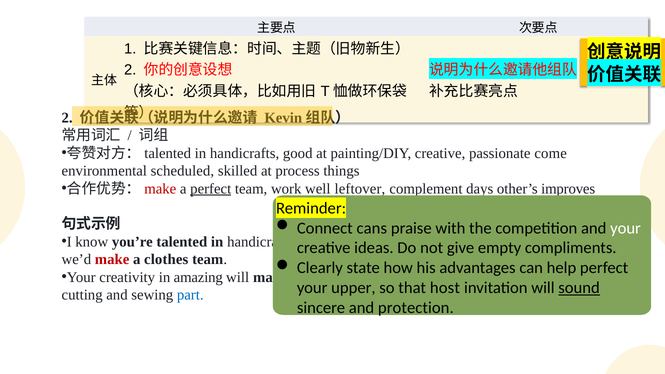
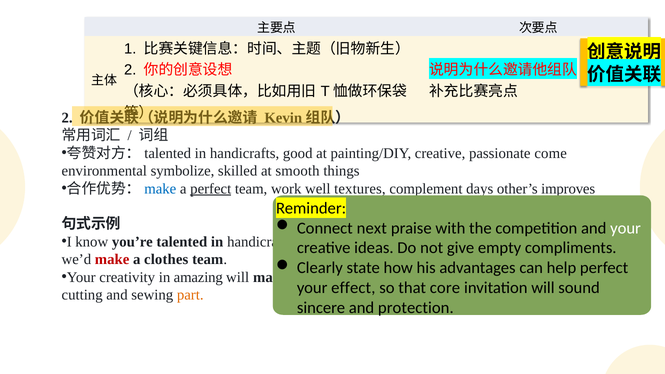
scheduled: scheduled -> symbolize
process: process -> smooth
make at (160, 189) colour: red -> blue
leftover: leftover -> textures
cans: cans -> next
upper: upper -> effect
host: host -> core
sound underline: present -> none
part colour: blue -> orange
